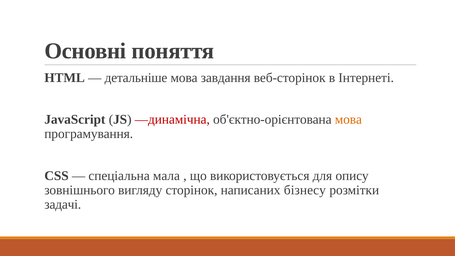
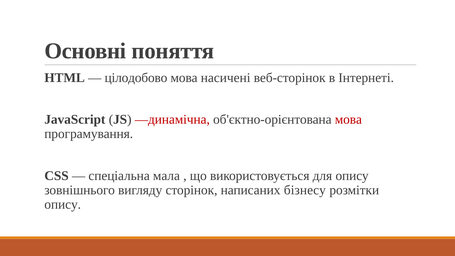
детальніше: детальніше -> цілодобово
завдання: завдання -> насичені
мова at (348, 120) colour: orange -> red
задачі at (63, 204): задачі -> опису
